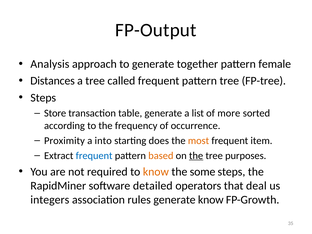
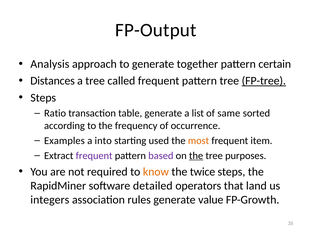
female: female -> certain
FP-tree underline: none -> present
Store: Store -> Ratio
more: more -> same
Proximity: Proximity -> Examples
does: does -> used
frequent at (94, 156) colour: blue -> purple
based colour: orange -> purple
some: some -> twice
deal: deal -> land
generate know: know -> value
